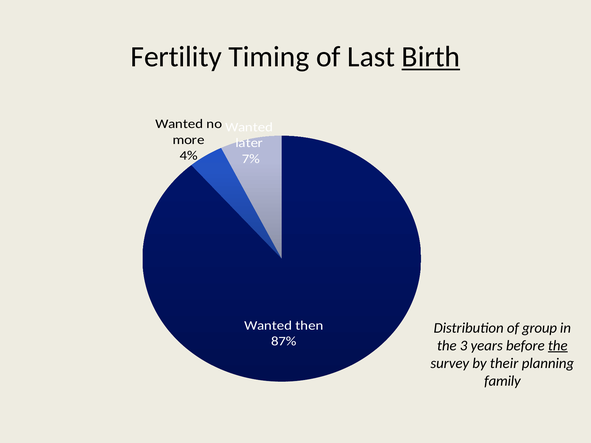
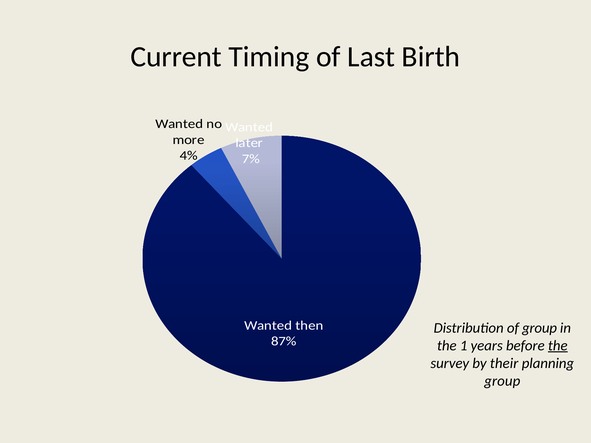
Fertility: Fertility -> Current
Birth underline: present -> none
3: 3 -> 1
family at (502, 381): family -> group
